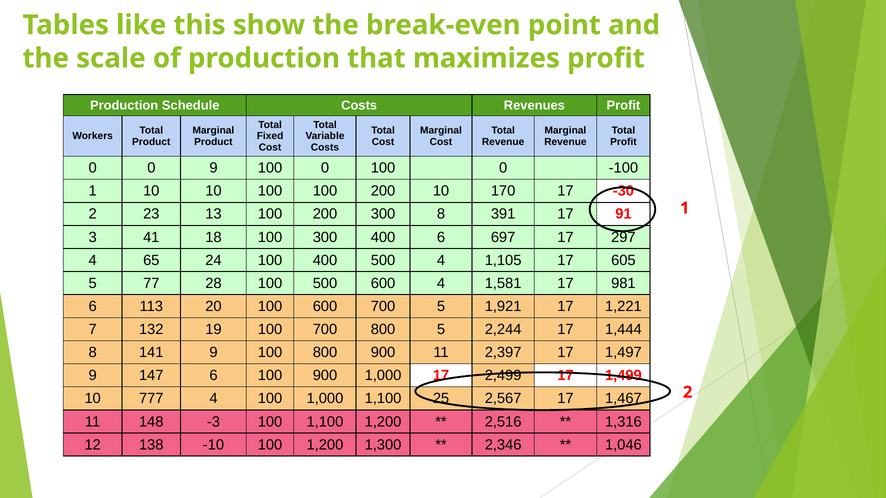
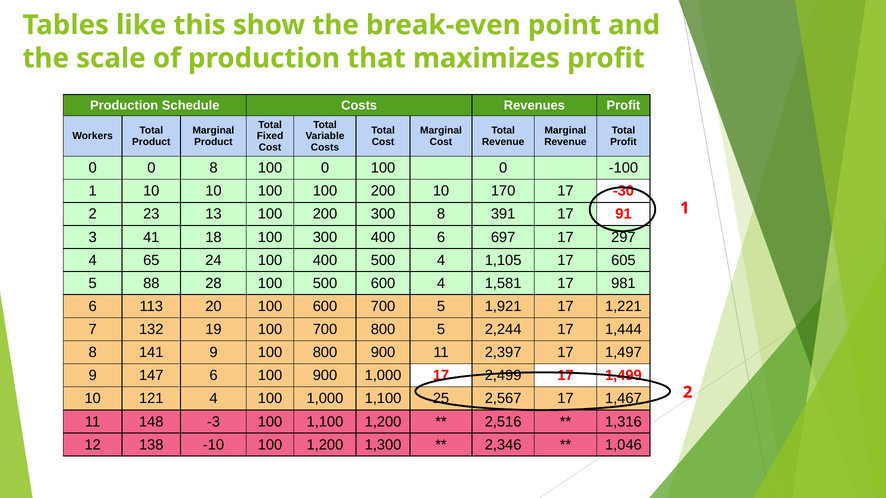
0 9: 9 -> 8
77: 77 -> 88
777: 777 -> 121
